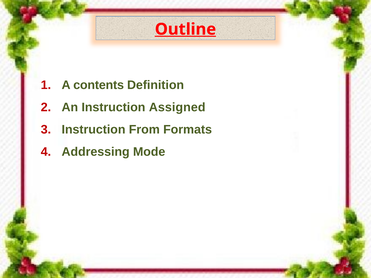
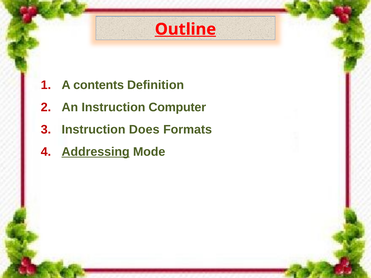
Assigned: Assigned -> Computer
From: From -> Does
Addressing underline: none -> present
